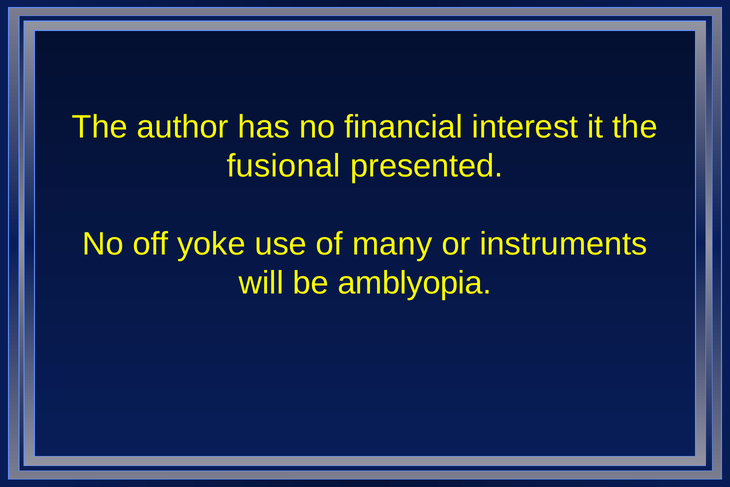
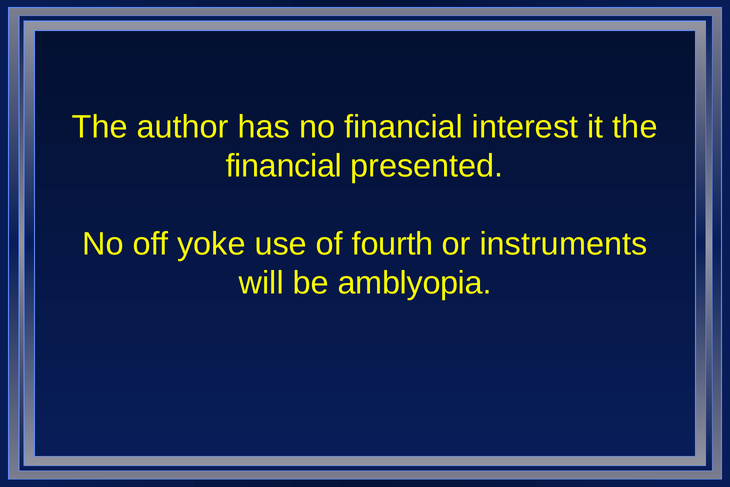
fusional at (284, 166): fusional -> financial
many: many -> fourth
